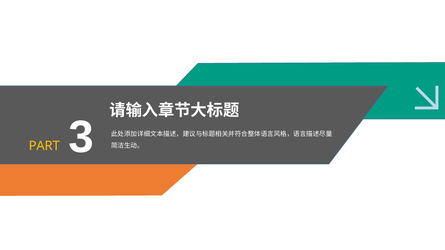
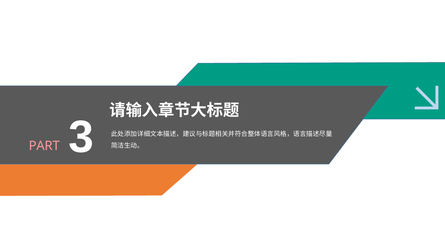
PART colour: yellow -> pink
